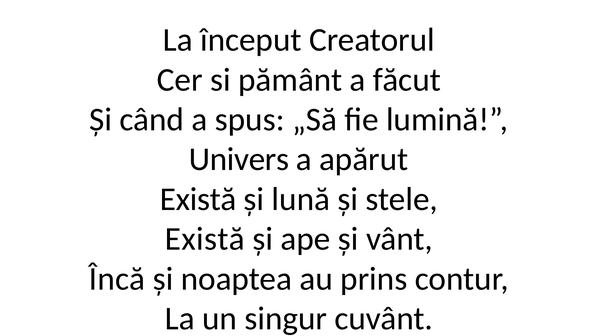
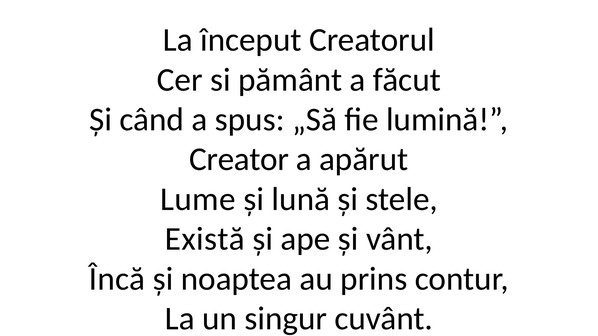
Univers: Univers -> Creator
Există at (198, 199): Există -> Lume
